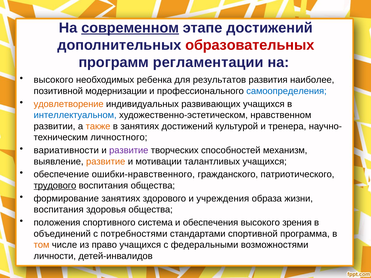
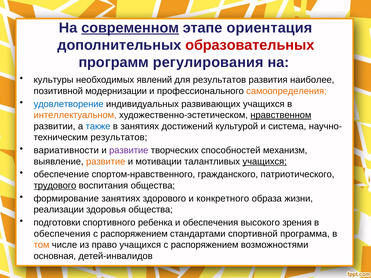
этапе достижений: достижений -> ориентация
регламентации: регламентации -> регулирования
высокого at (54, 80): высокого -> культуры
ребенка: ребенка -> явлений
самоопределения colour: blue -> orange
удовлетворение colour: orange -> blue
интеллектуальном colour: blue -> orange
нравственном underline: none -> present
также colour: orange -> blue
тренера: тренера -> система
личностного at (119, 137): личностного -> результатов
учащихся at (265, 162) underline: none -> present
ошибки-нравственного: ошибки-нравственного -> спортом-нравственного
учреждения: учреждения -> конкретного
воспитания at (59, 210): воспитания -> реализации
положения: положения -> подготовки
система: система -> ребенка
объединений at (62, 234): объединений -> обеспечения
потребностями at (134, 234): потребностями -> распоряжением
учащихся с федеральными: федеральными -> распоряжением
личности: личности -> основная
